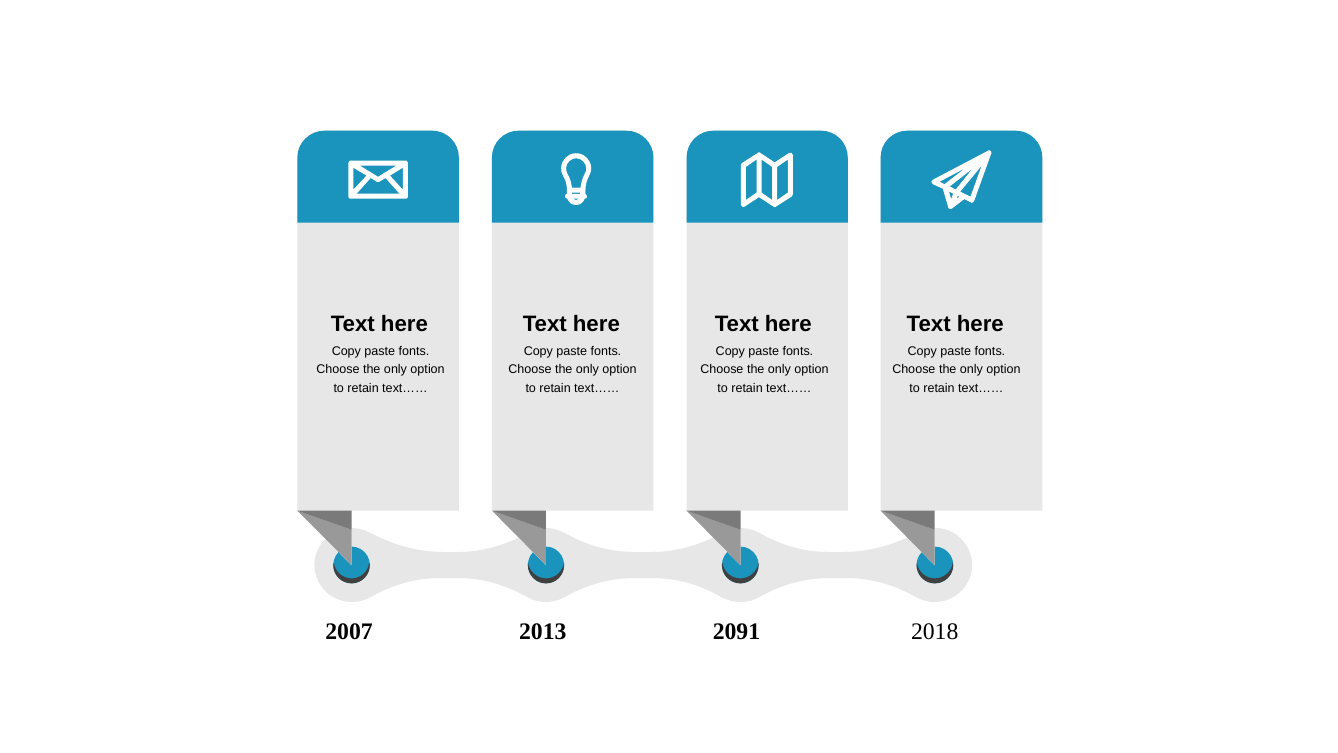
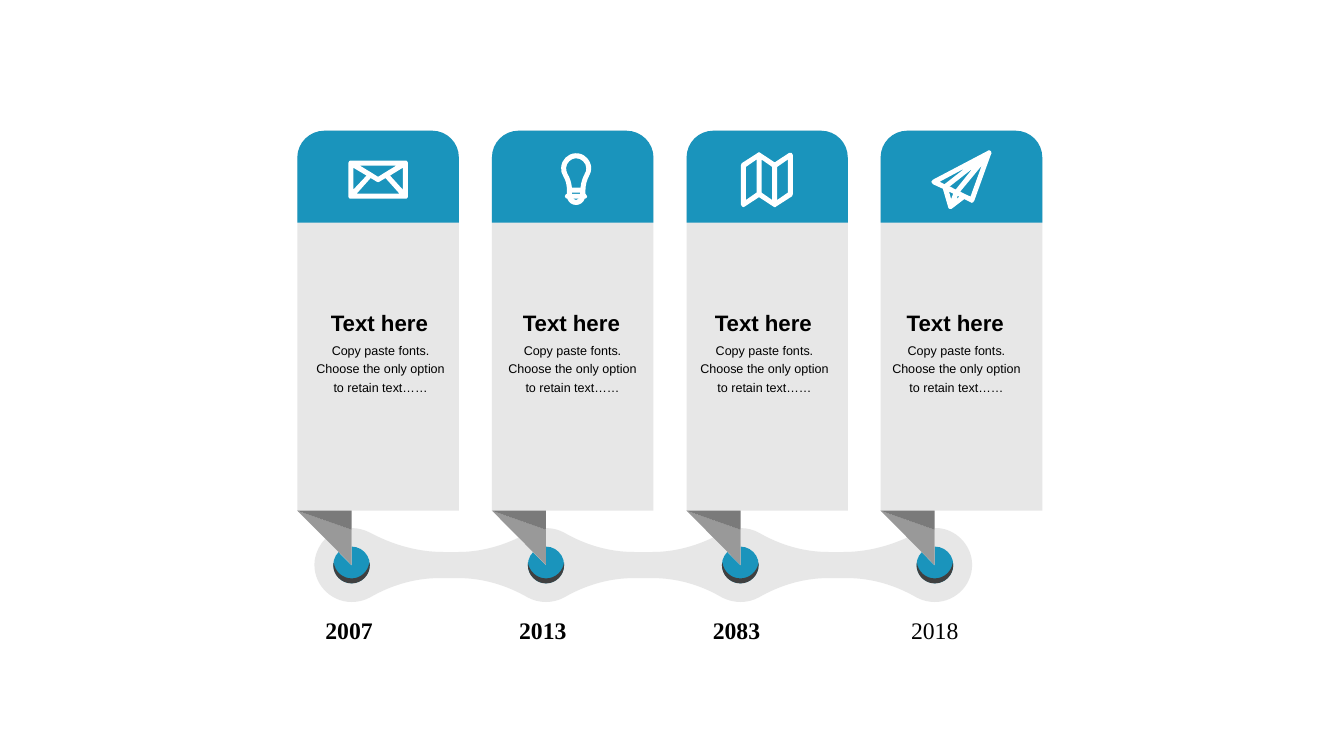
2091: 2091 -> 2083
